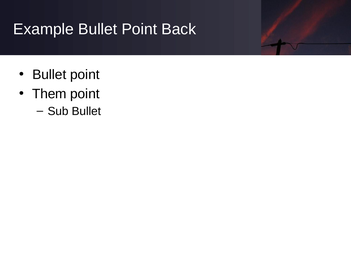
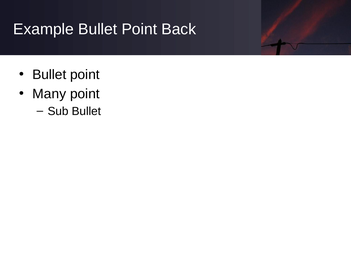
Them: Them -> Many
